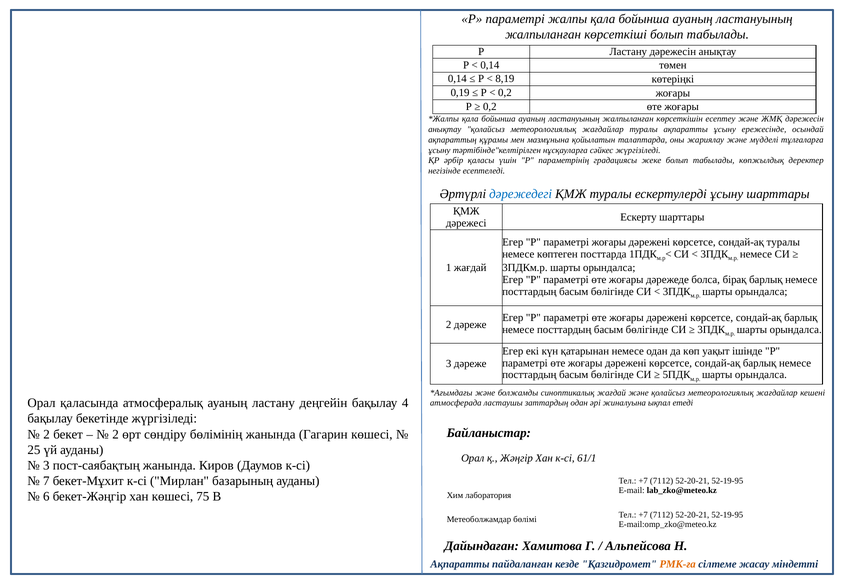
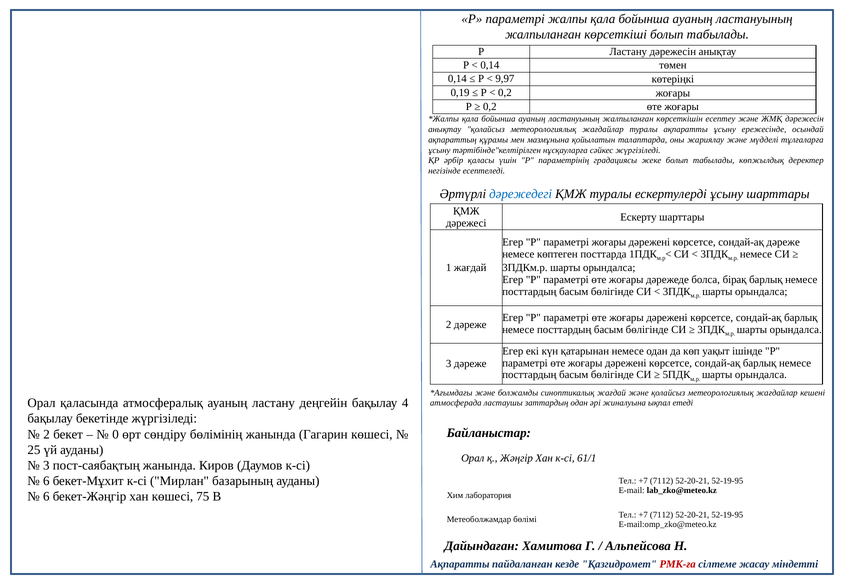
8,19: 8,19 -> 9,97
сондай-ақ туралы: туралы -> дәреже
2 at (116, 435): 2 -> 0
7 at (46, 481): 7 -> 6
РМК-ға colour: orange -> red
